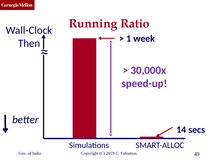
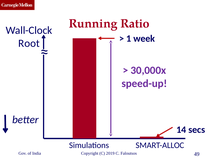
Then: Then -> Root
